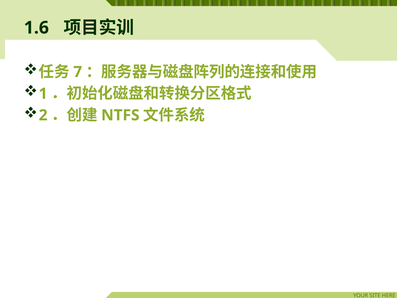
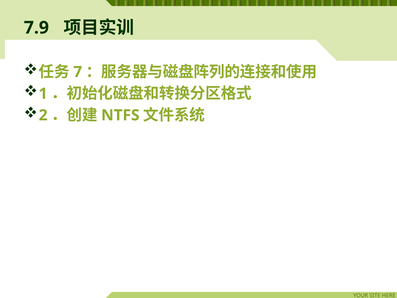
1.6: 1.6 -> 7.9
